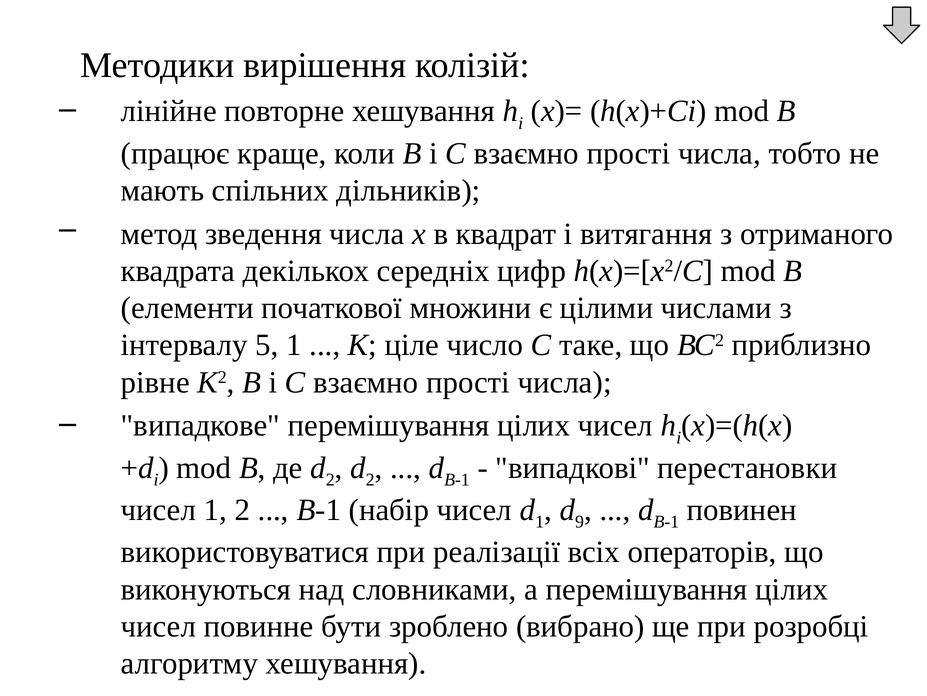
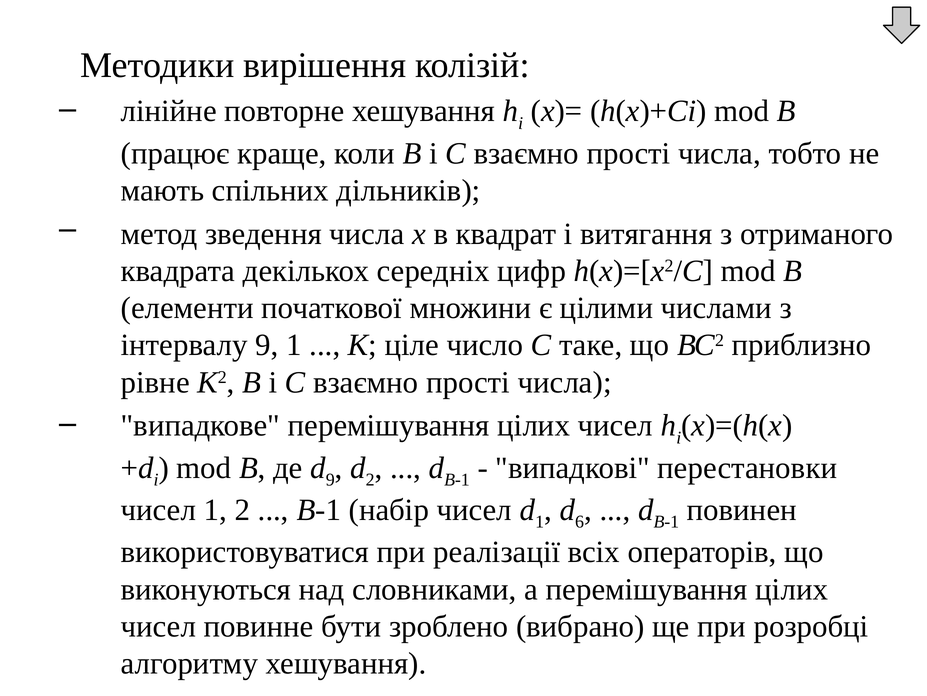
інтервалу 5: 5 -> 9
2 at (330, 479): 2 -> 9
9: 9 -> 6
